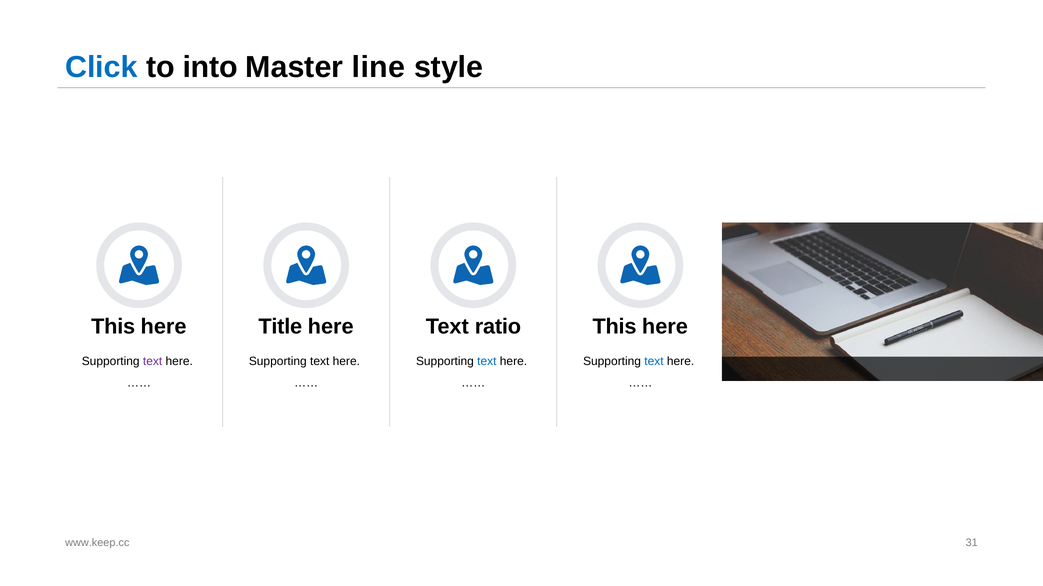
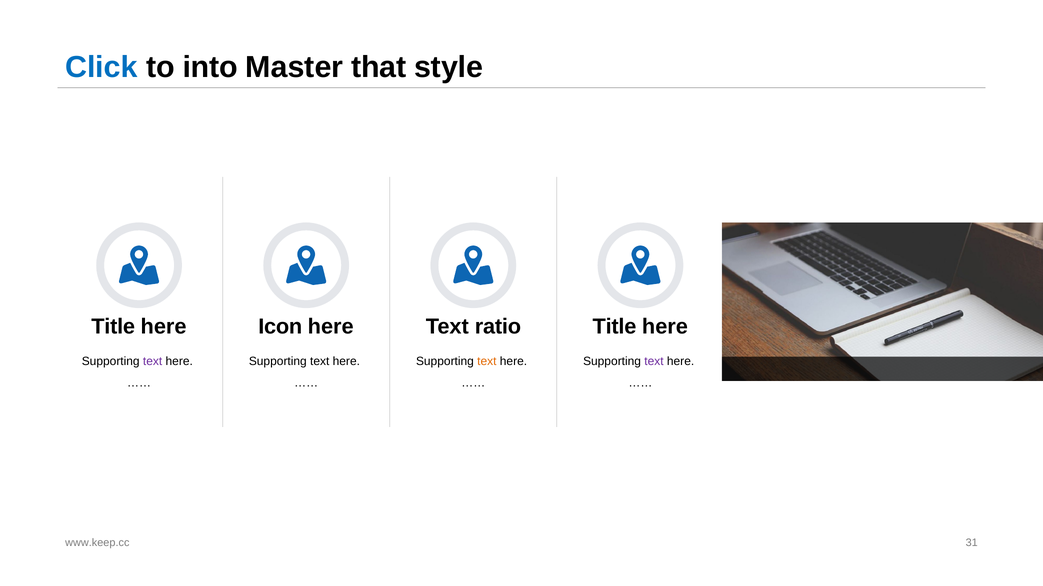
line: line -> that
This at (113, 327): This -> Title
Title: Title -> Icon
This at (615, 327): This -> Title
text at (487, 362) colour: blue -> orange
text at (654, 362) colour: blue -> purple
